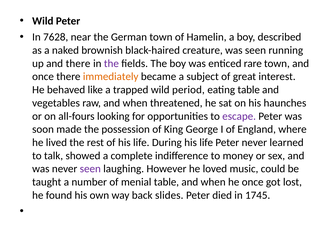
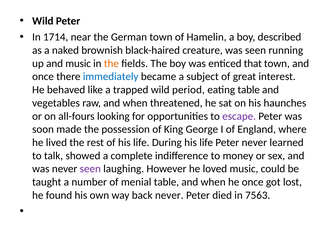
7628: 7628 -> 1714
and there: there -> music
the at (111, 64) colour: purple -> orange
rare: rare -> that
immediately colour: orange -> blue
back slides: slides -> never
1745: 1745 -> 7563
